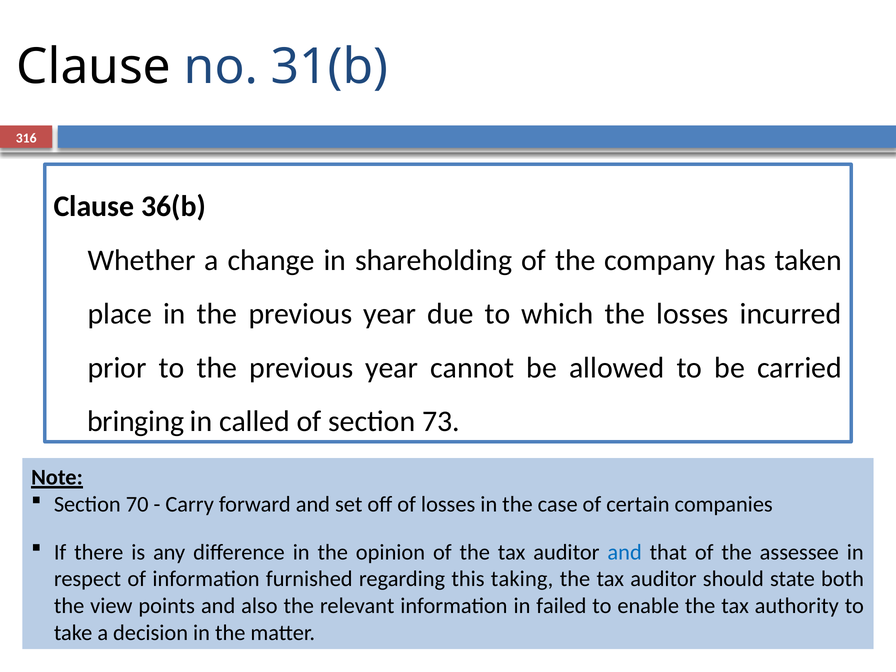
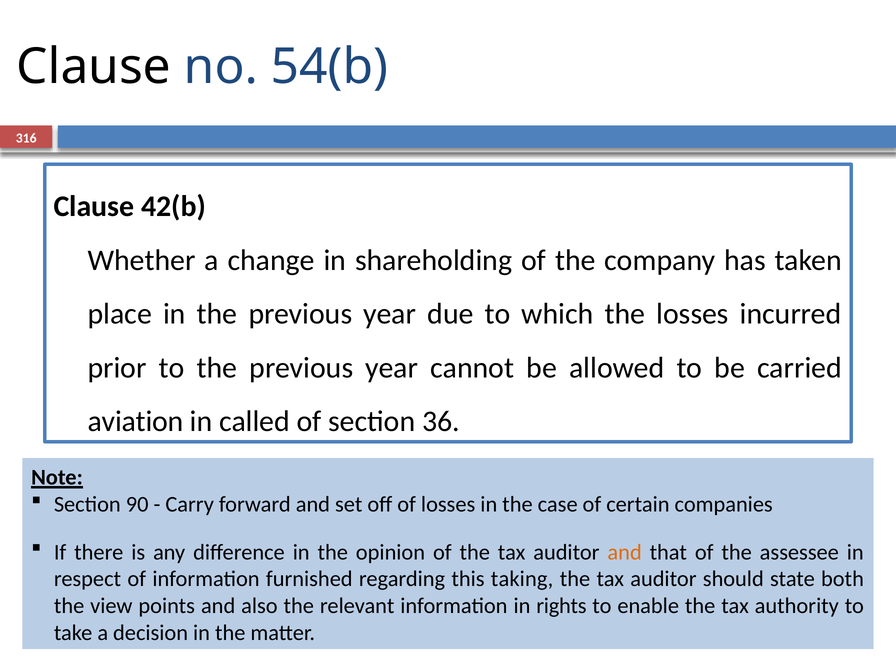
31(b: 31(b -> 54(b
36(b: 36(b -> 42(b
bringing: bringing -> aviation
73: 73 -> 36
70: 70 -> 90
and at (625, 552) colour: blue -> orange
failed: failed -> rights
